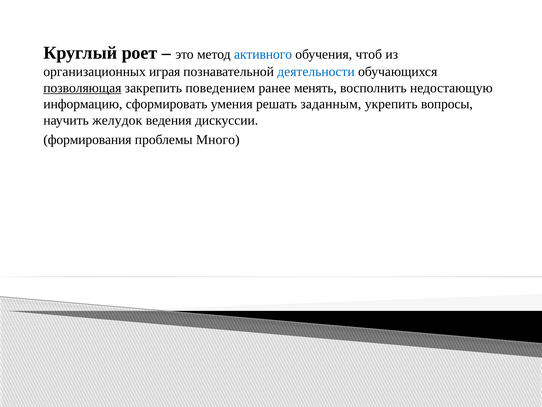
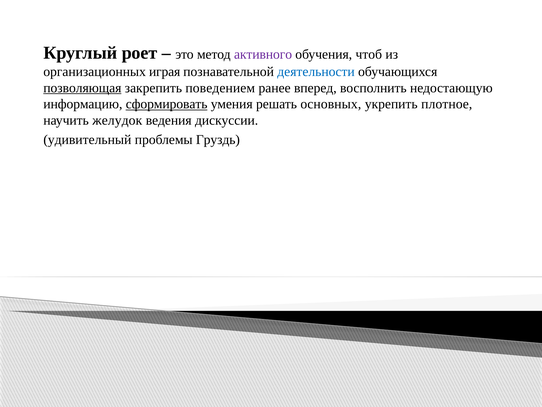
активного colour: blue -> purple
менять: менять -> вперед
сформировать underline: none -> present
заданным: заданным -> основных
вопросы: вопросы -> плотное
формирования: формирования -> удивительный
Много: Много -> Груздь
